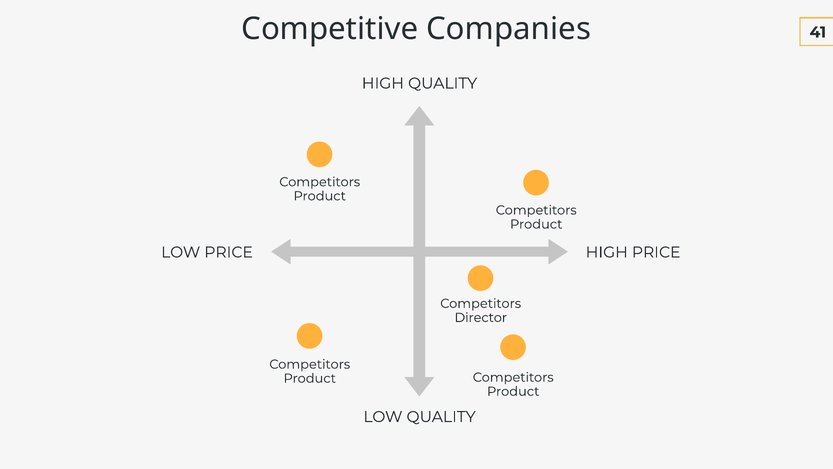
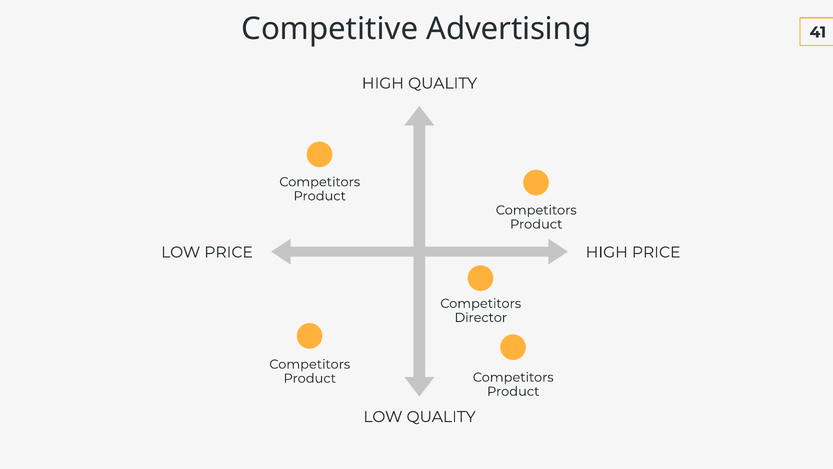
Companies: Companies -> Advertising
